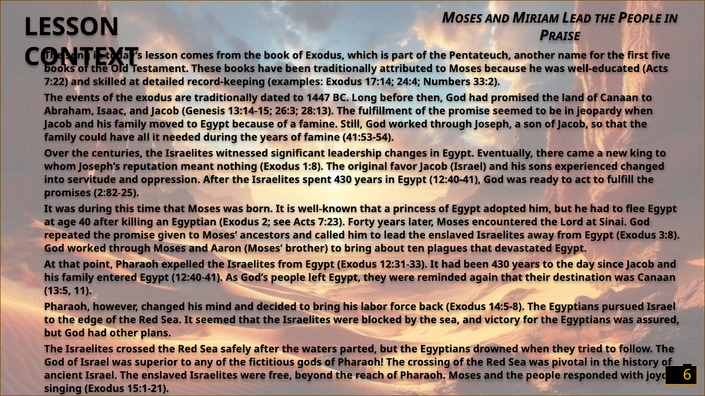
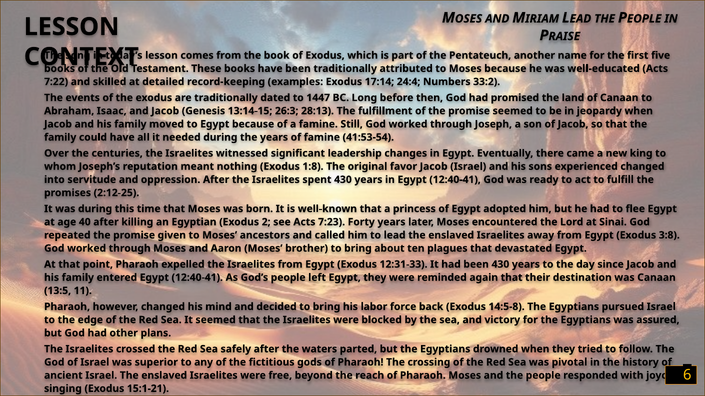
2:82-25: 2:82-25 -> 2:12-25
